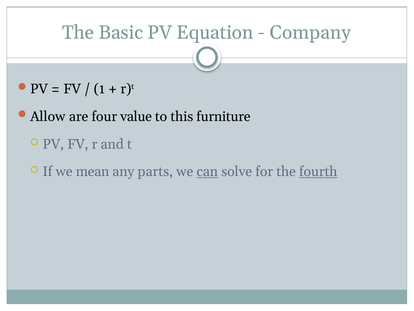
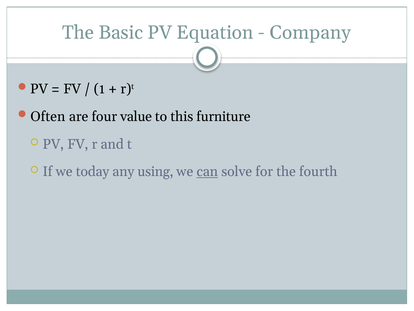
Allow: Allow -> Often
mean: mean -> today
parts: parts -> using
fourth underline: present -> none
